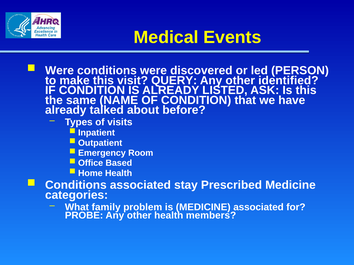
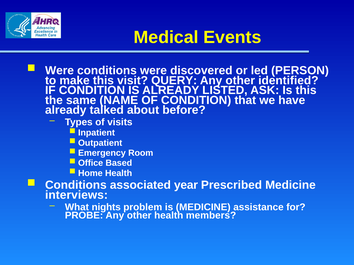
stay: stay -> year
categories: categories -> interviews
family: family -> nights
MEDICINE associated: associated -> assistance
